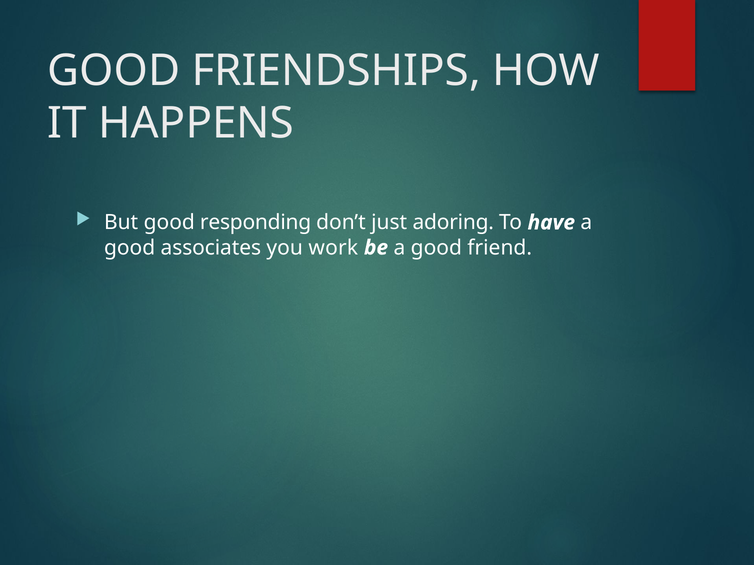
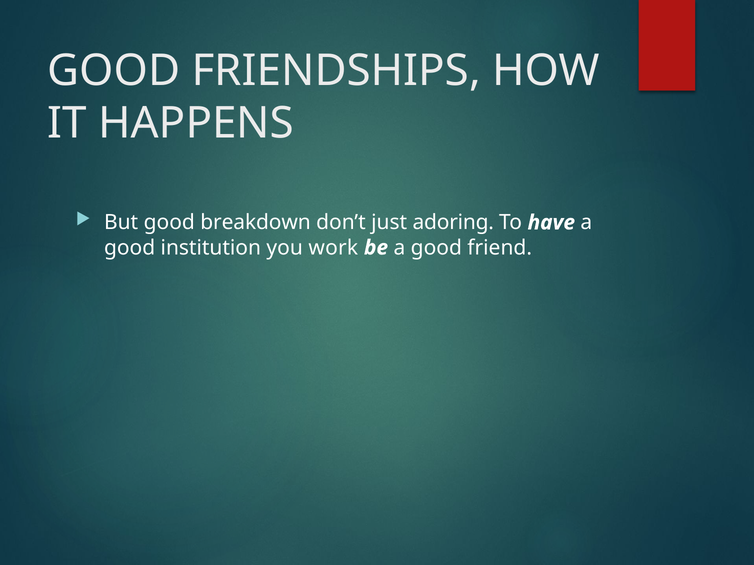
responding: responding -> breakdown
associates: associates -> institution
